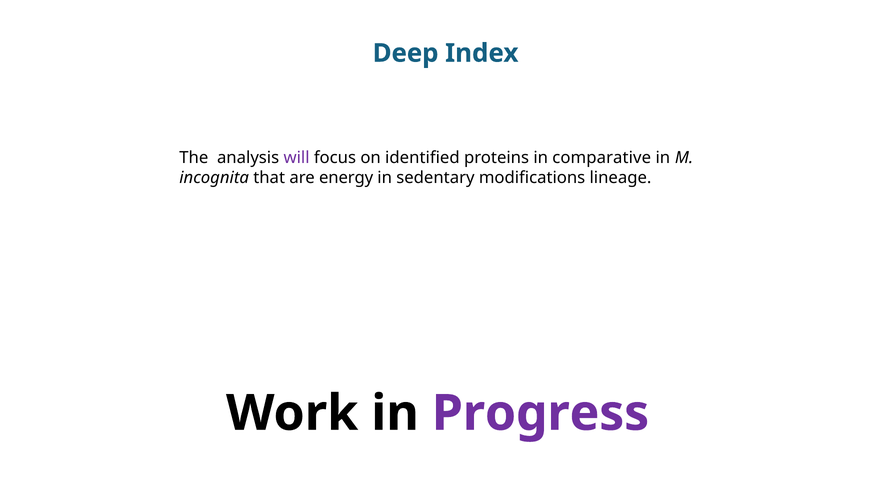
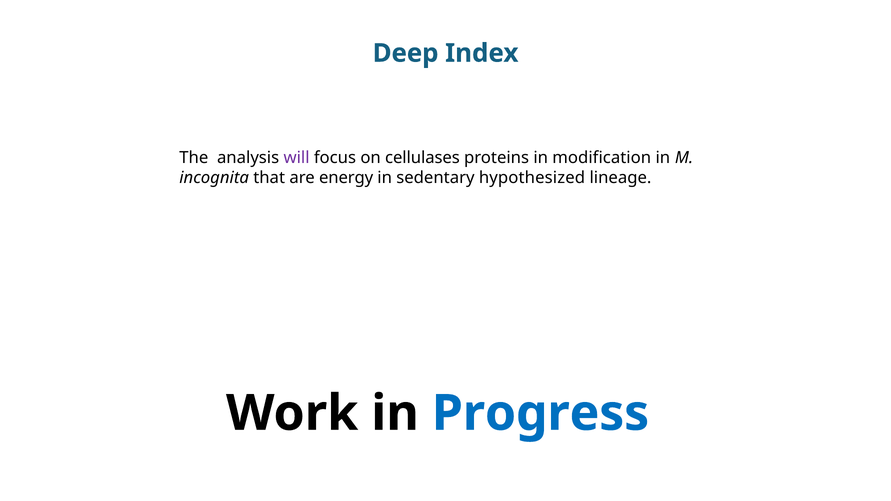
identified: identified -> cellulases
comparative: comparative -> modification
modifications: modifications -> hypothesized
Progress colour: purple -> blue
